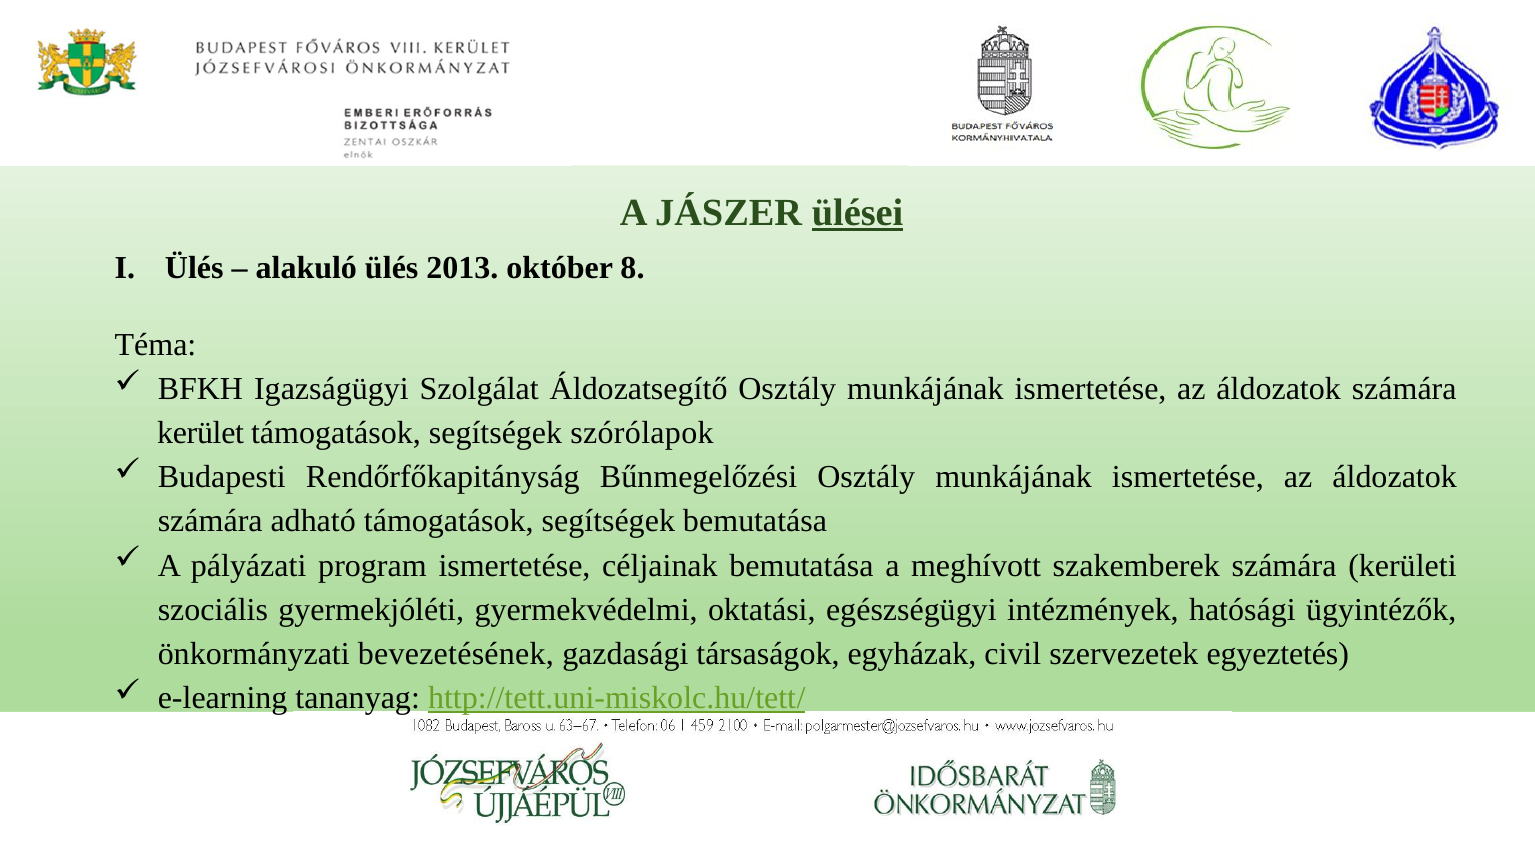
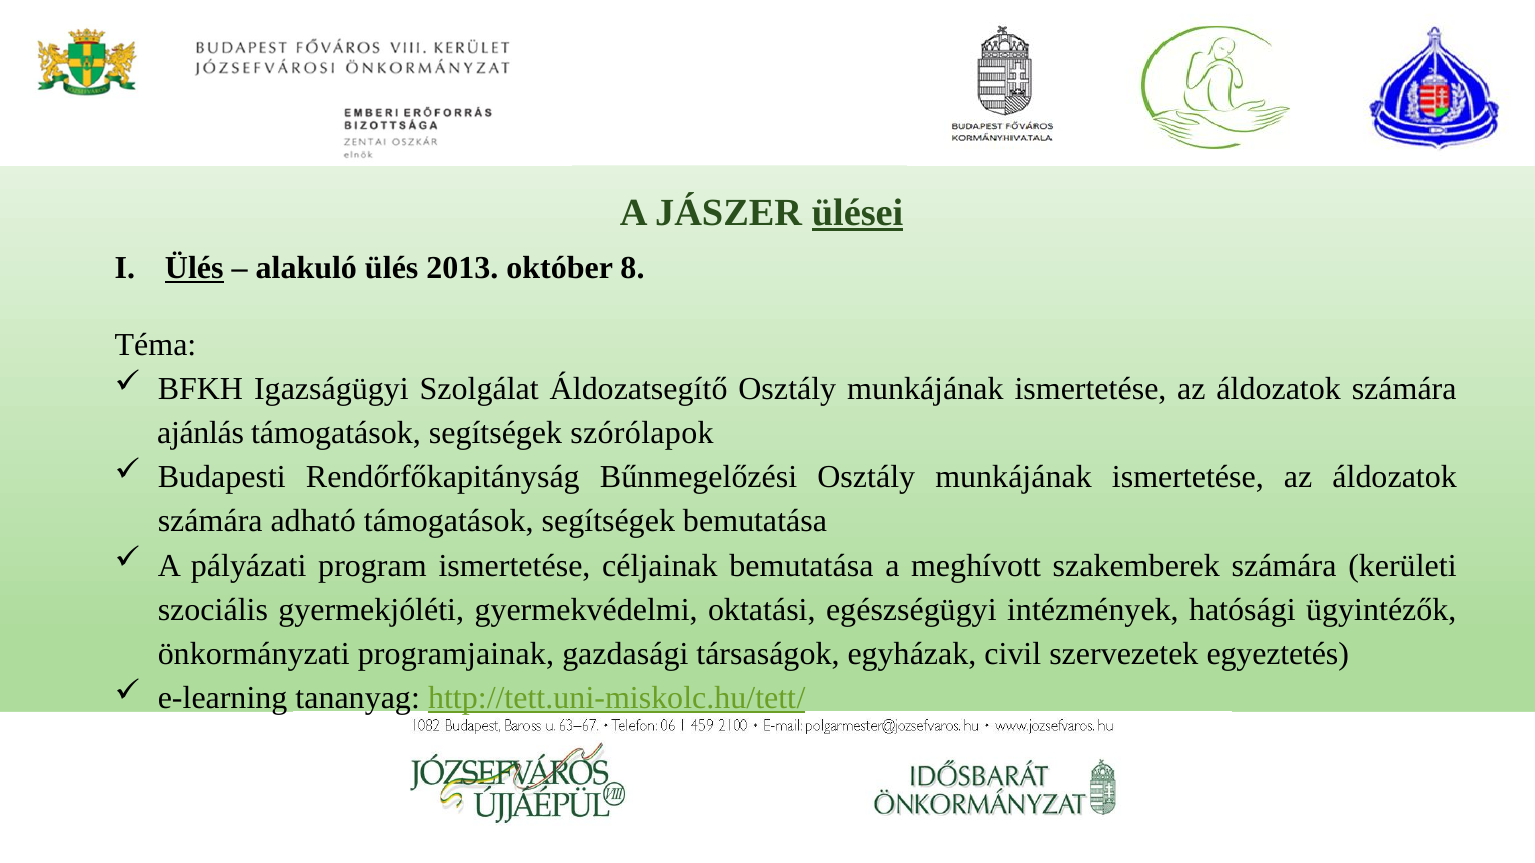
Ülés at (194, 268) underline: none -> present
kerület: kerület -> ajánlás
bevezetésének: bevezetésének -> programjainak
